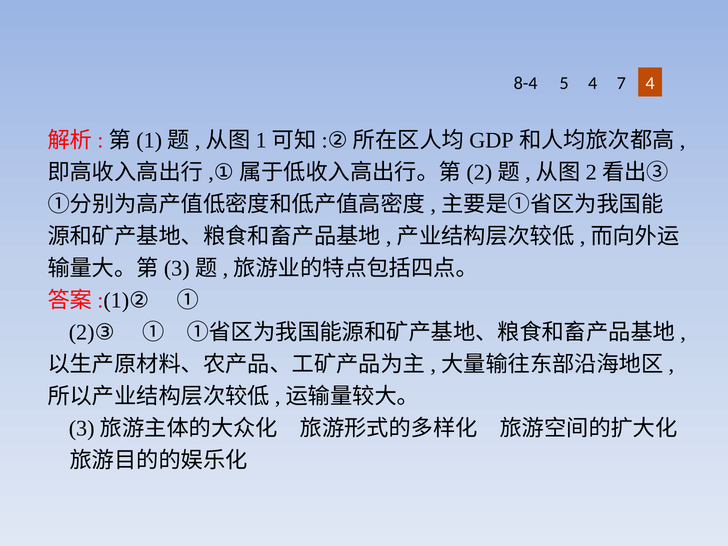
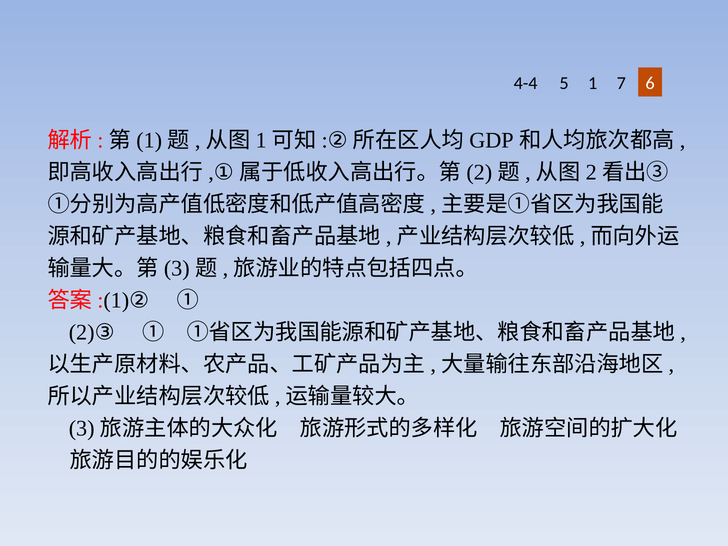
8-4: 8-4 -> 4-4
5 4: 4 -> 1
7 4: 4 -> 6
